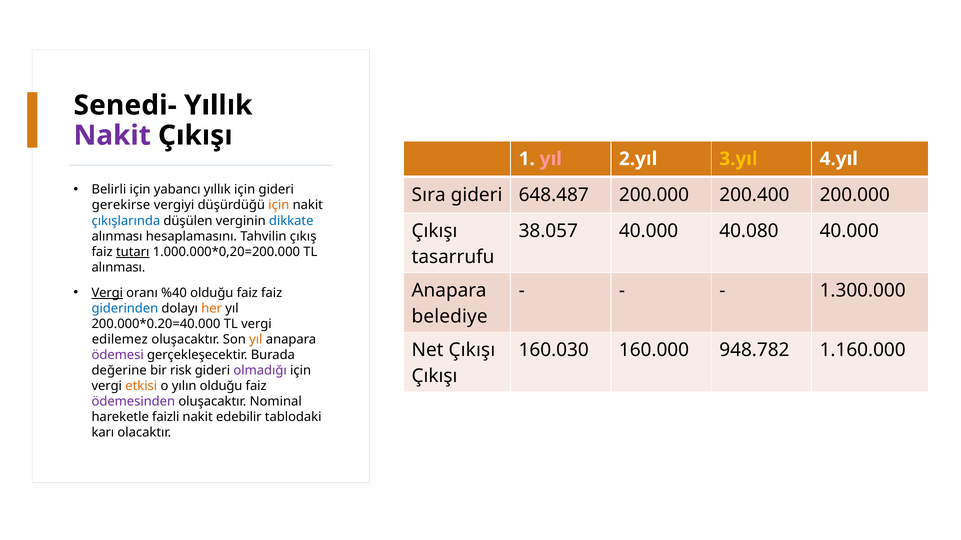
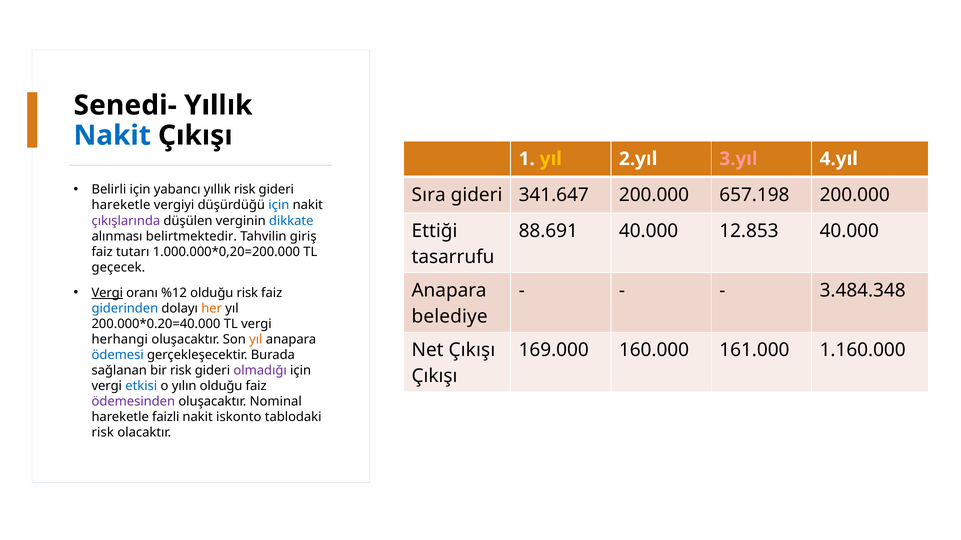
Nakit at (112, 136) colour: purple -> blue
yıl at (551, 159) colour: pink -> yellow
3.yıl colour: yellow -> pink
yıllık için: için -> risk
648.487: 648.487 -> 341.647
200.400: 200.400 -> 657.198
gerekirse at (121, 205): gerekirse -> hareketle
için at (279, 205) colour: orange -> blue
çıkışlarında colour: blue -> purple
Çıkışı at (435, 231): Çıkışı -> Ettiği
38.057: 38.057 -> 88.691
40.080: 40.080 -> 12.853
hesaplamasını: hesaplamasını -> belirtmektedir
çıkış: çıkış -> giriş
tutarı underline: present -> none
alınması at (118, 268): alınması -> geçecek
1.300.000: 1.300.000 -> 3.484.348
%40: %40 -> %12
faiz at (247, 293): faiz -> risk
edilemez: edilemez -> herhangi
160.030: 160.030 -> 169.000
948.782: 948.782 -> 161.000
ödemesi colour: purple -> blue
değerine: değerine -> sağlanan
etkisi colour: orange -> blue
edebilir: edebilir -> iskonto
karı at (103, 433): karı -> risk
